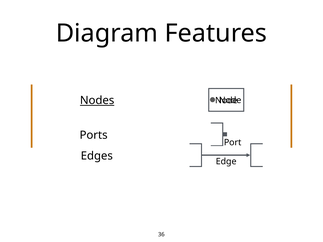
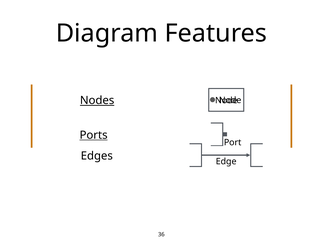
Ports underline: none -> present
